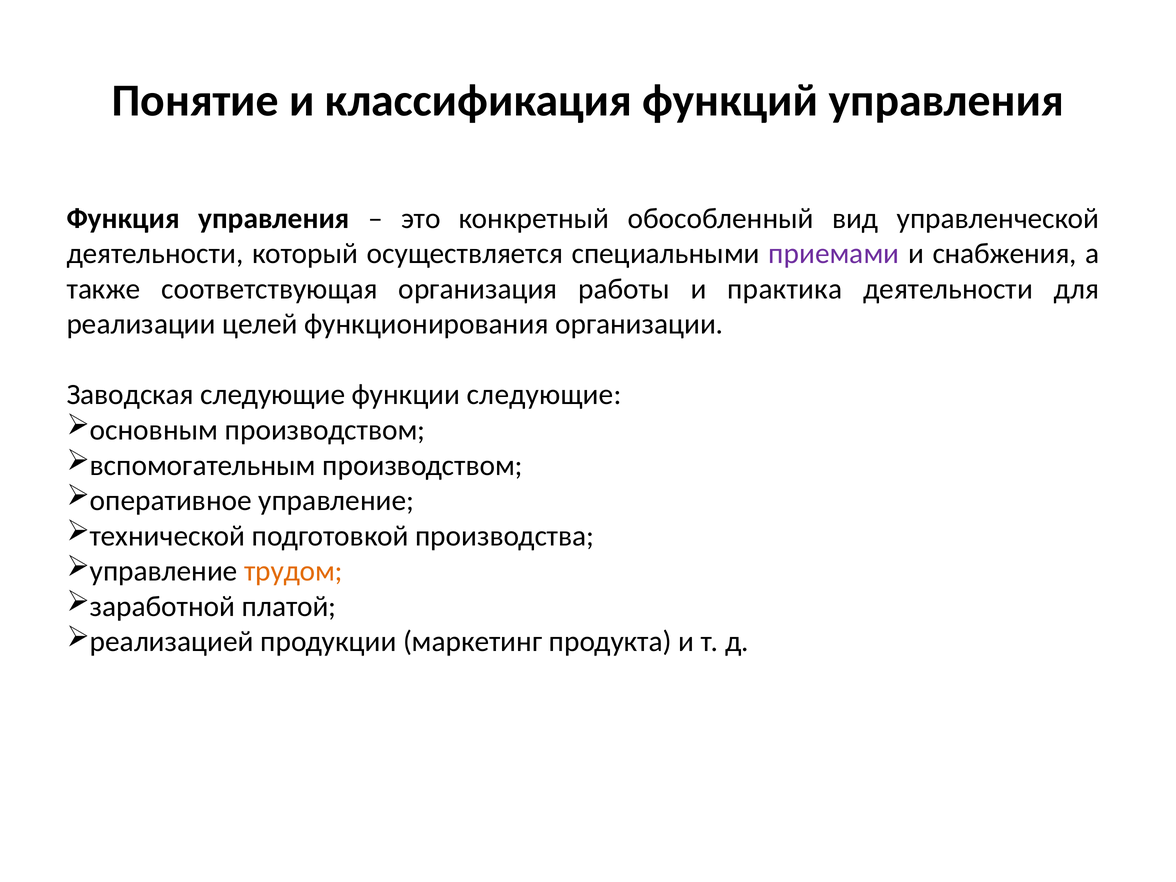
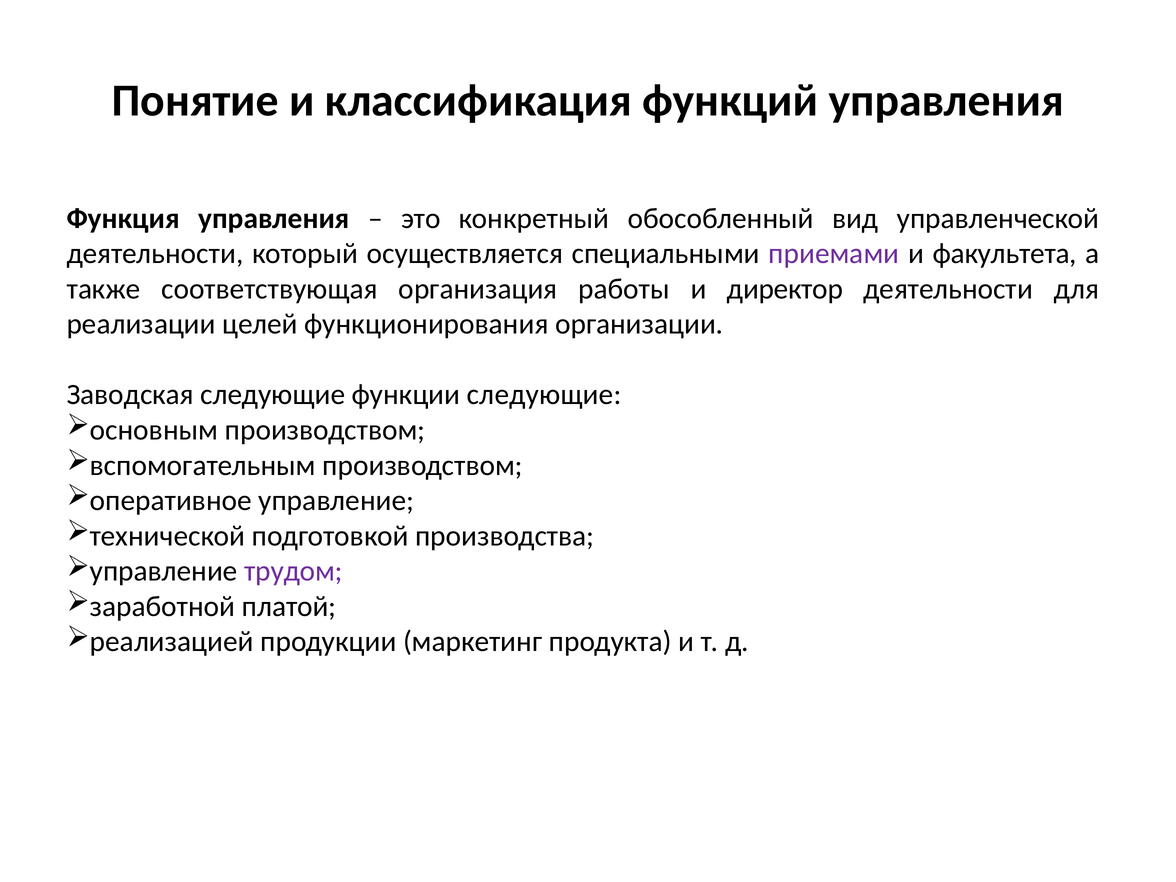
снабжения: снабжения -> факультета
практика: практика -> директор
трудом colour: orange -> purple
